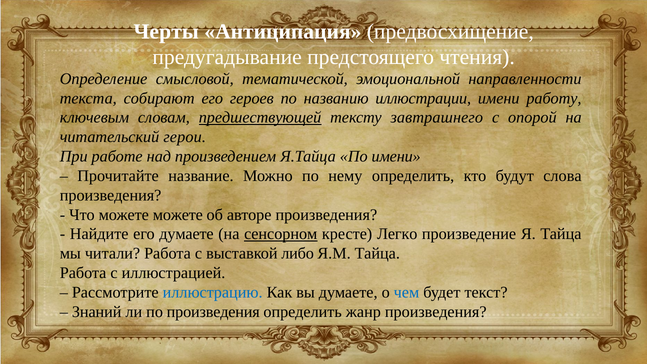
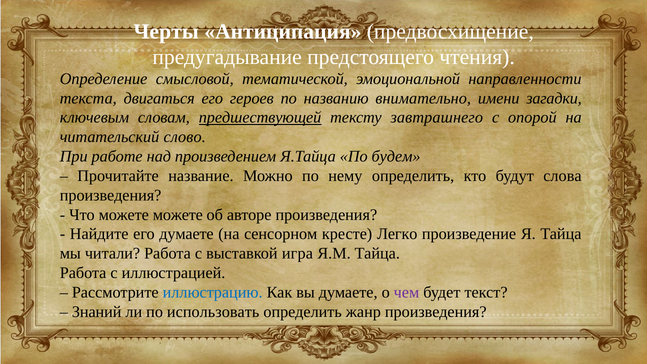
собирают: собирают -> двигаться
иллюстрации: иллюстрации -> внимательно
работу: работу -> загадки
герои: герои -> слово
По имени: имени -> будем
сенсорном underline: present -> none
либо: либо -> игра
чем colour: blue -> purple
по произведения: произведения -> использовать
